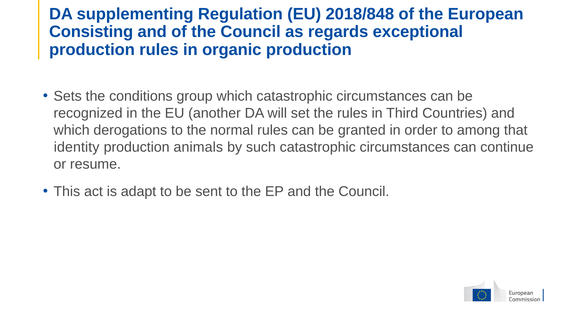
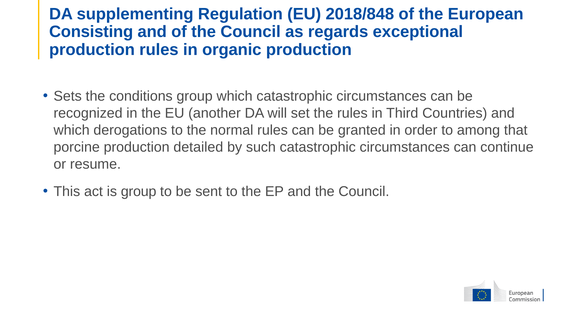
identity: identity -> porcine
animals: animals -> detailed
is adapt: adapt -> group
